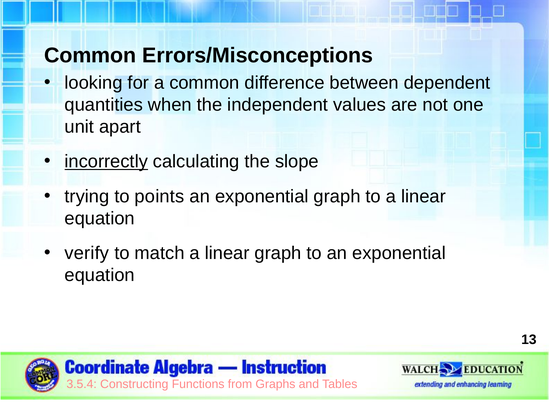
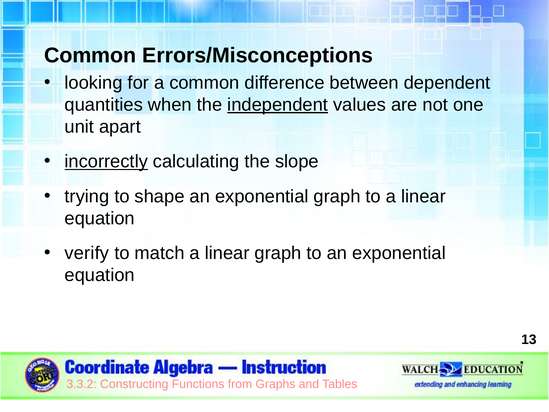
independent underline: none -> present
points: points -> shape
3.5.4: 3.5.4 -> 3.3.2
